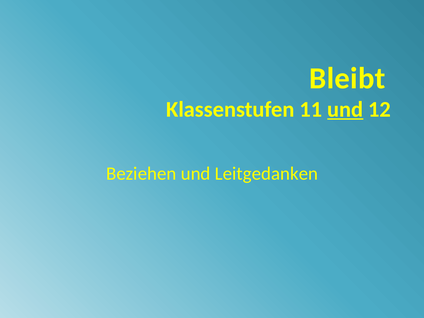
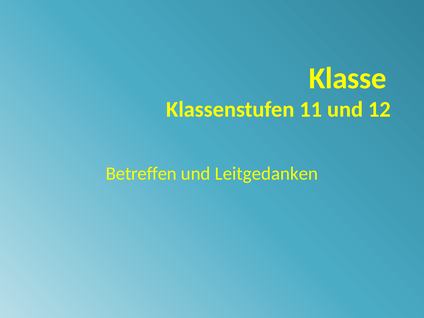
Bleibt: Bleibt -> Klasse
und at (345, 109) underline: present -> none
Beziehen: Beziehen -> Betreffen
